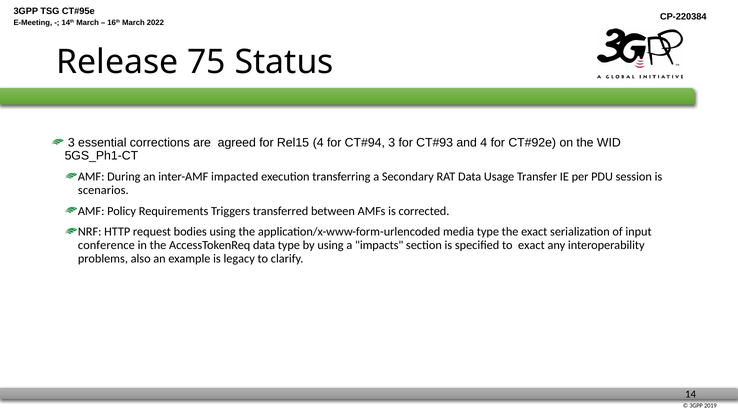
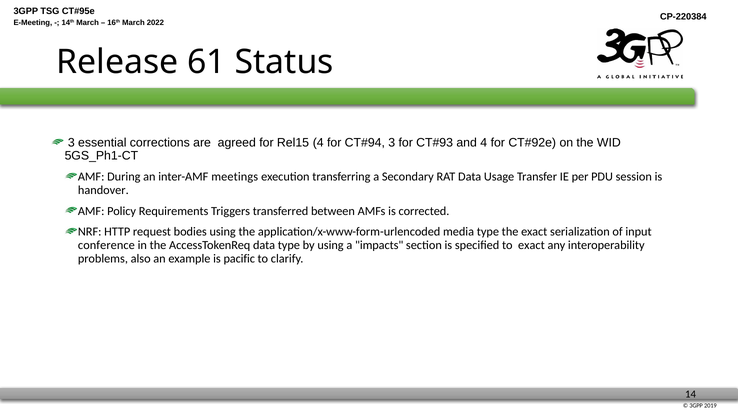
75: 75 -> 61
impacted: impacted -> meetings
scenarios: scenarios -> handover
legacy: legacy -> pacific
